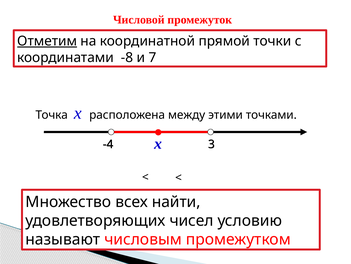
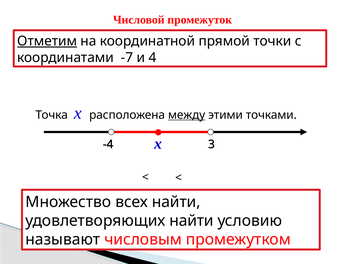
-8: -8 -> -7
7: 7 -> 4
между underline: none -> present
удовлетворяющих чисел: чисел -> найти
